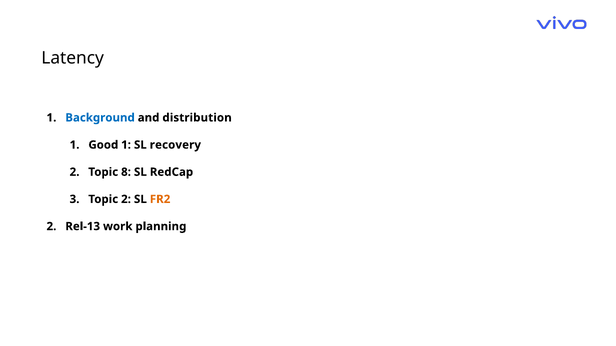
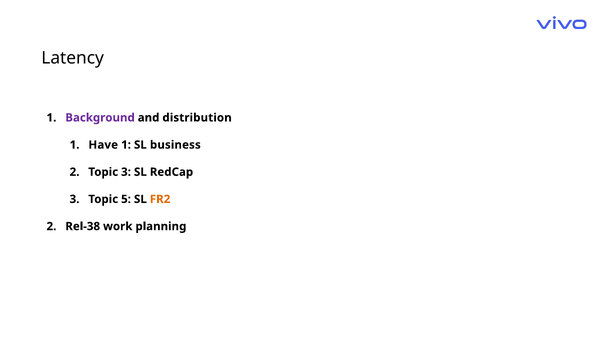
Background colour: blue -> purple
Good: Good -> Have
recovery: recovery -> business
Topic 8: 8 -> 3
Topic 2: 2 -> 5
Rel-13: Rel-13 -> Rel-38
